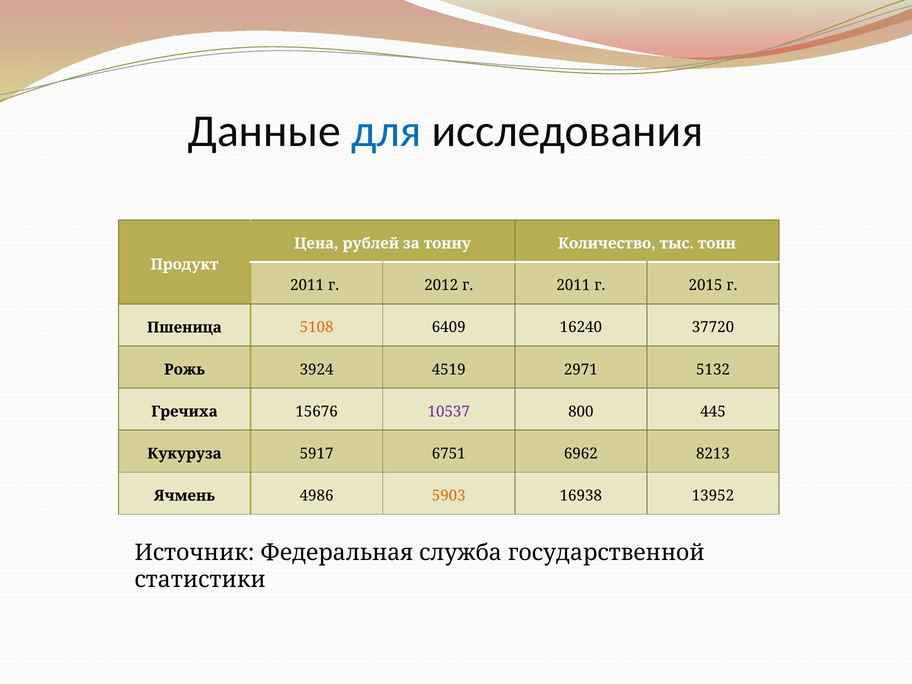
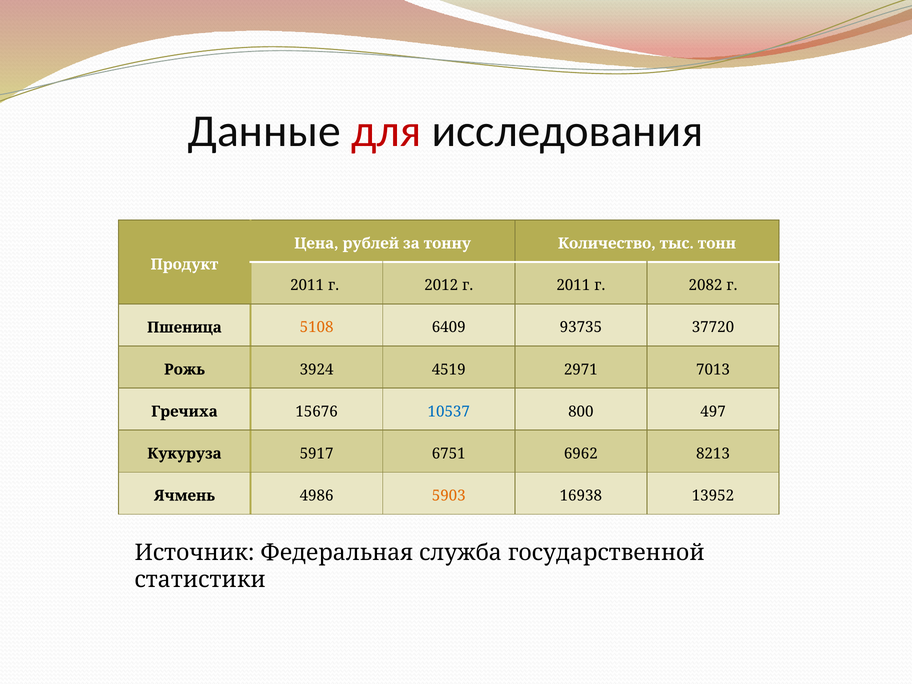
для colour: blue -> red
2015: 2015 -> 2082
16240: 16240 -> 93735
5132: 5132 -> 7013
10537 colour: purple -> blue
445: 445 -> 497
